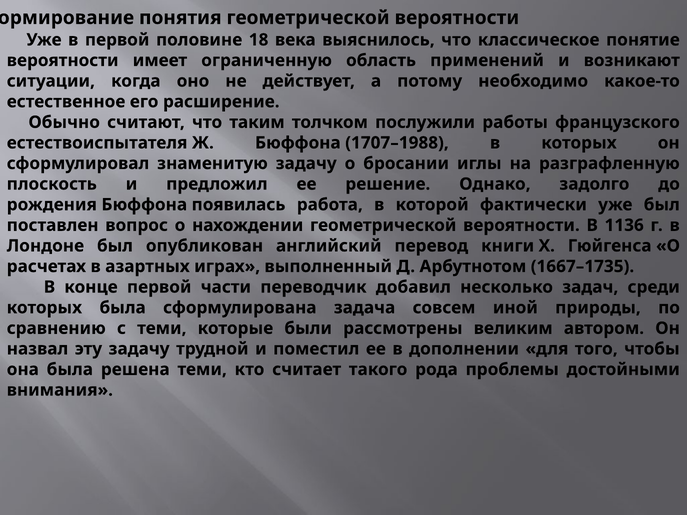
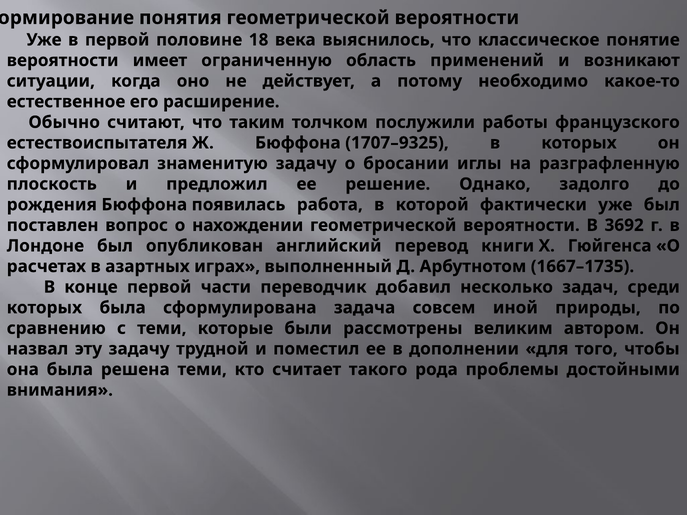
1707–1988: 1707–1988 -> 1707–9325
1136: 1136 -> 3692
